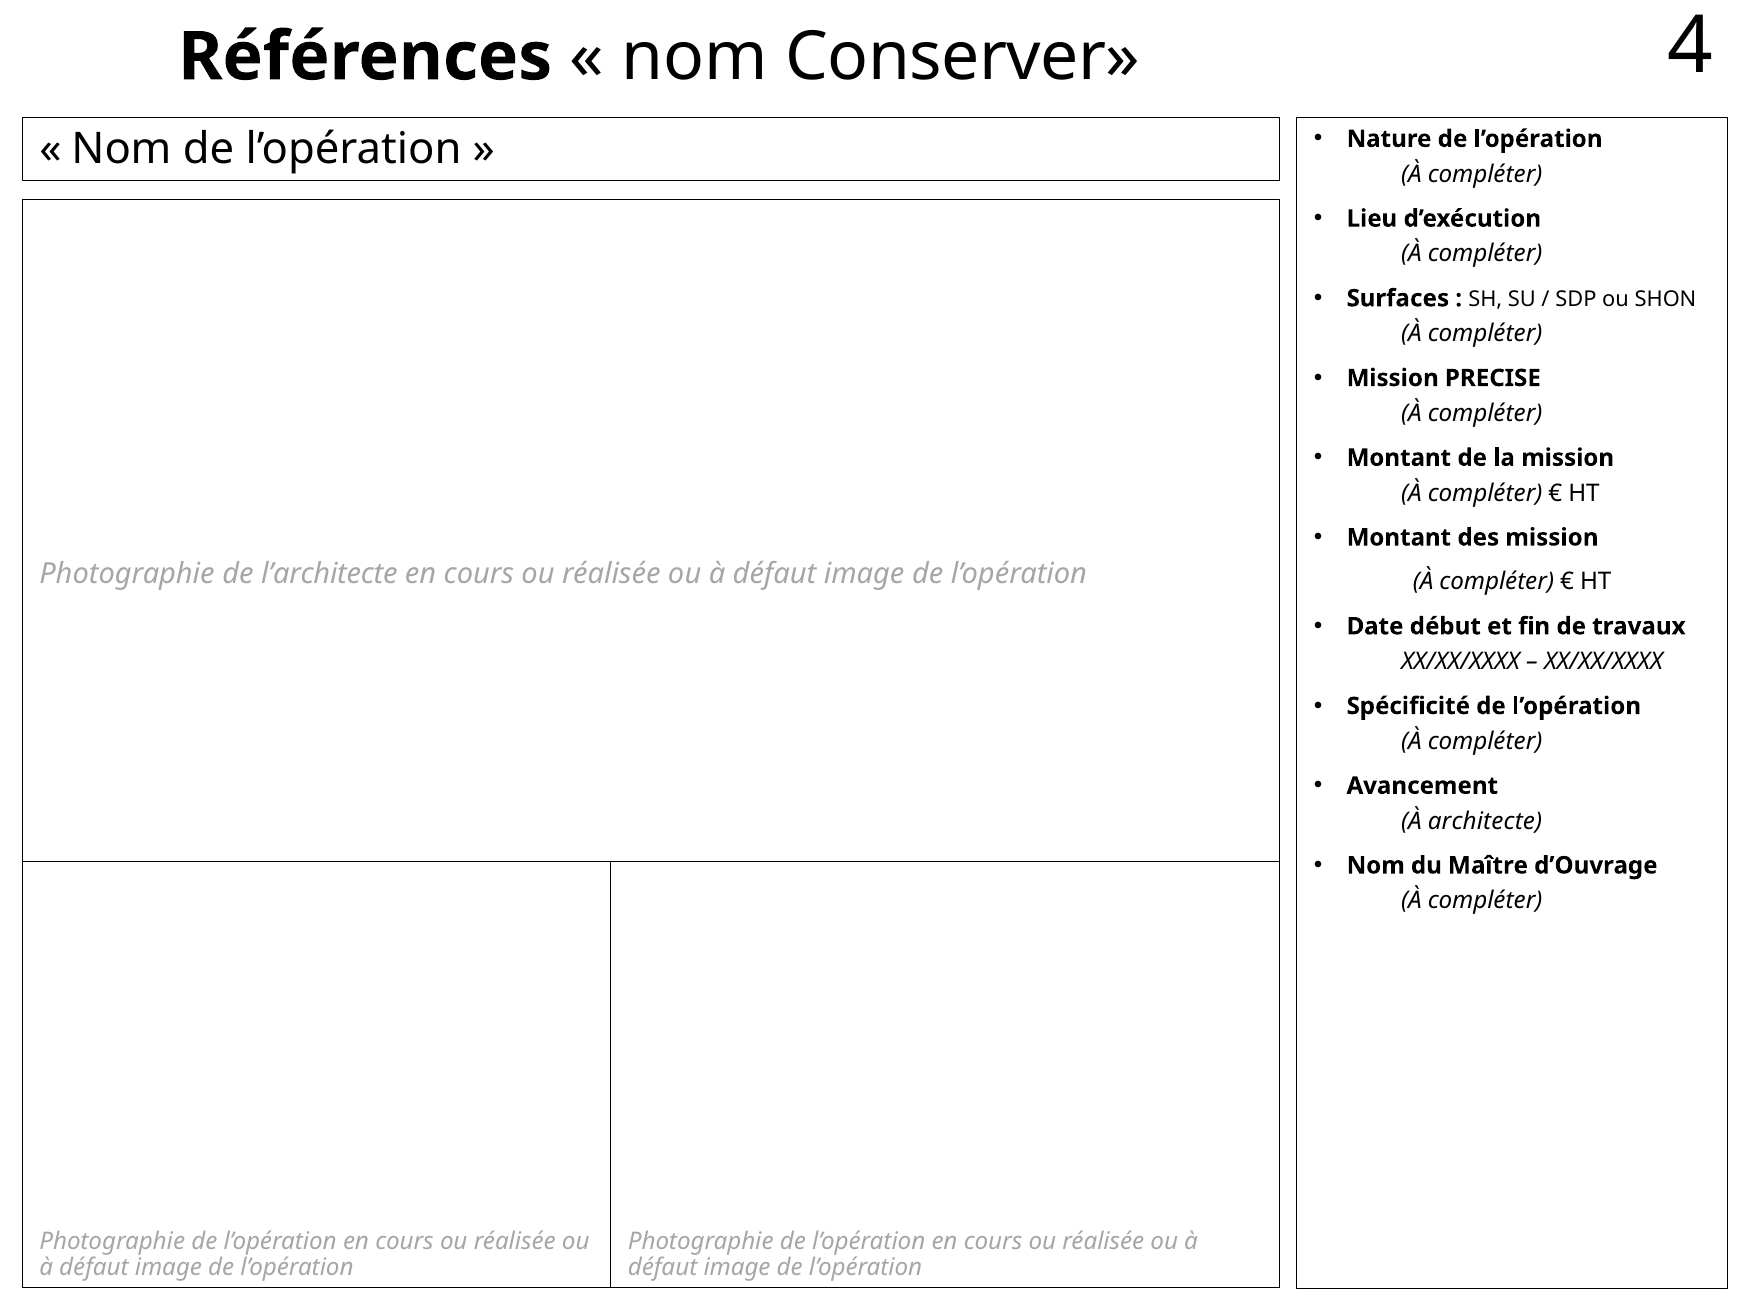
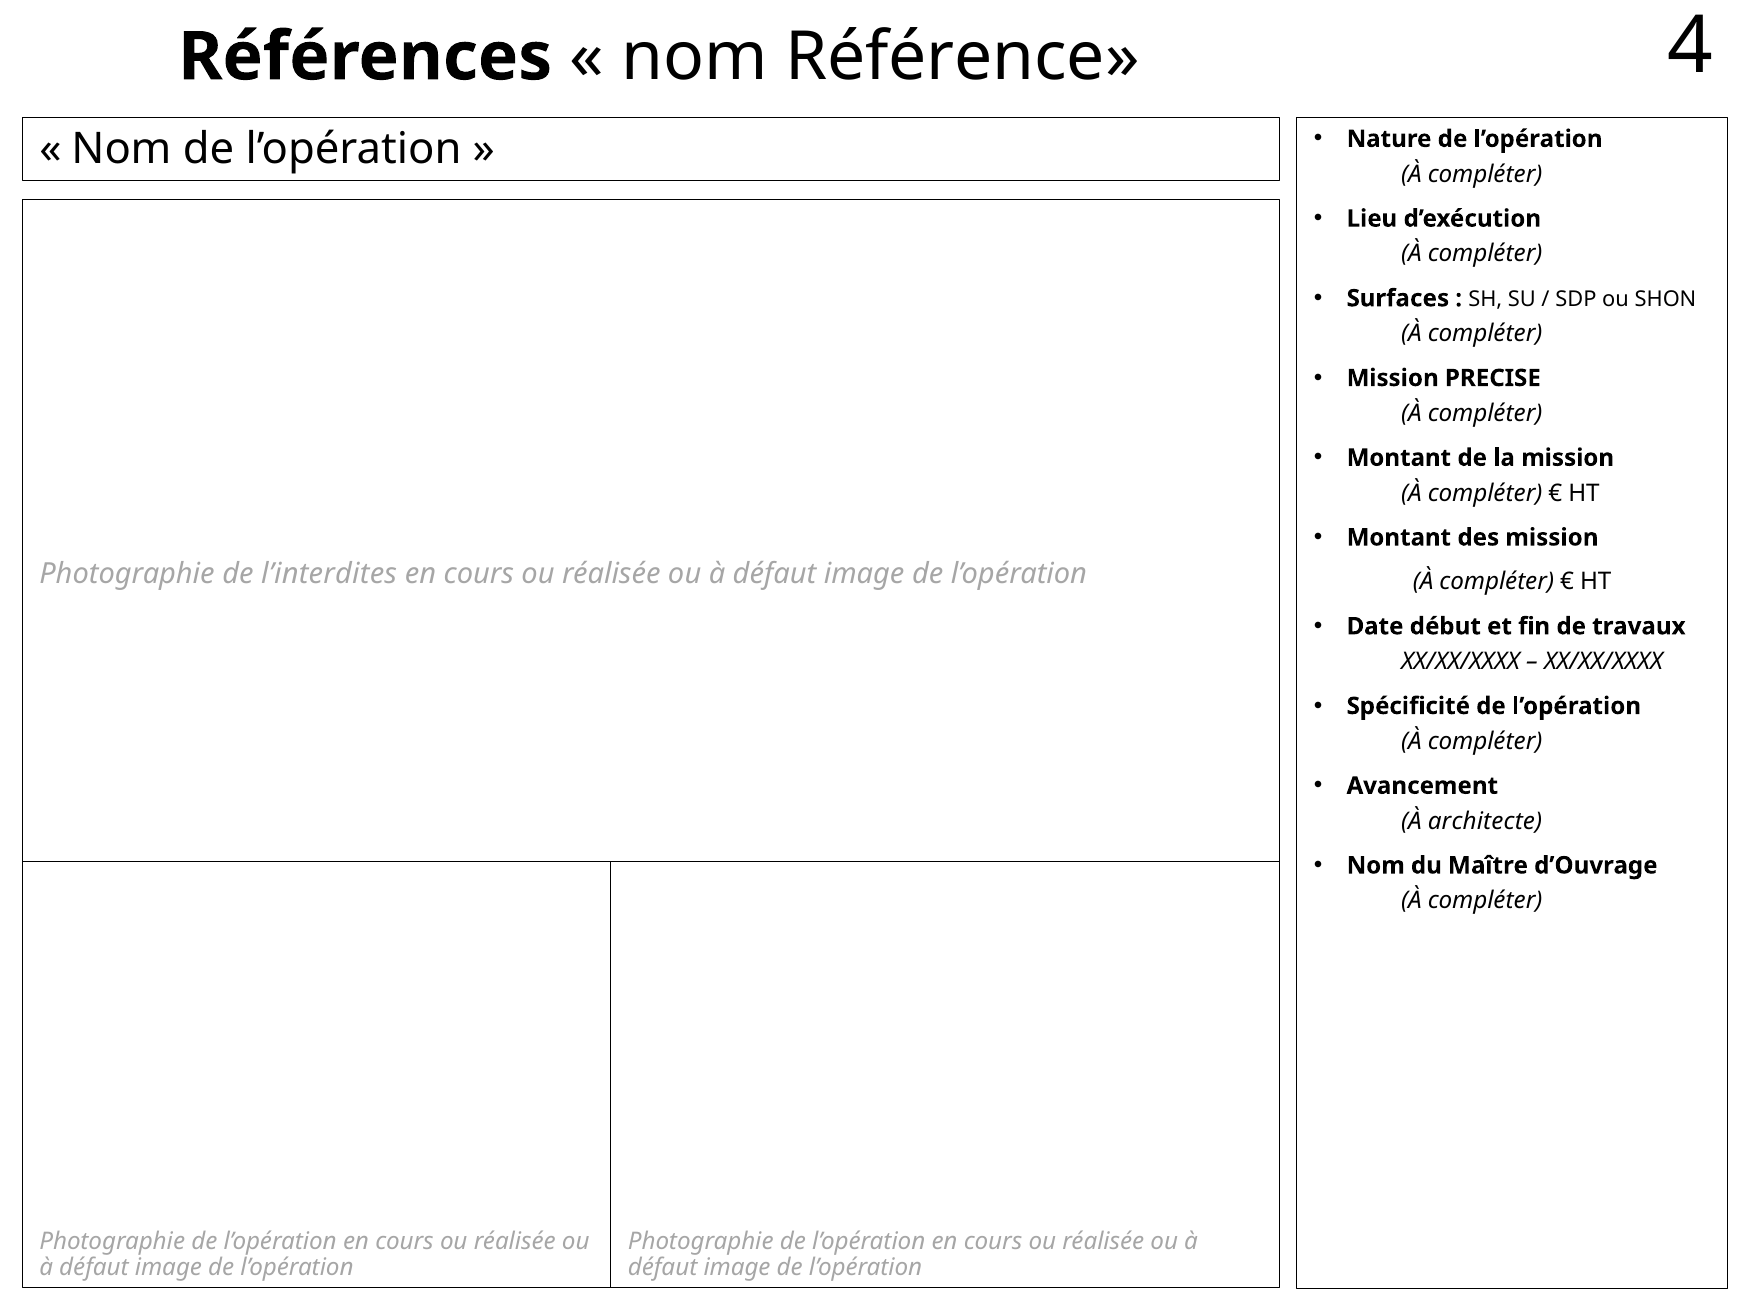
Conserver: Conserver -> Référence
l’architecte: l’architecte -> l’interdites
